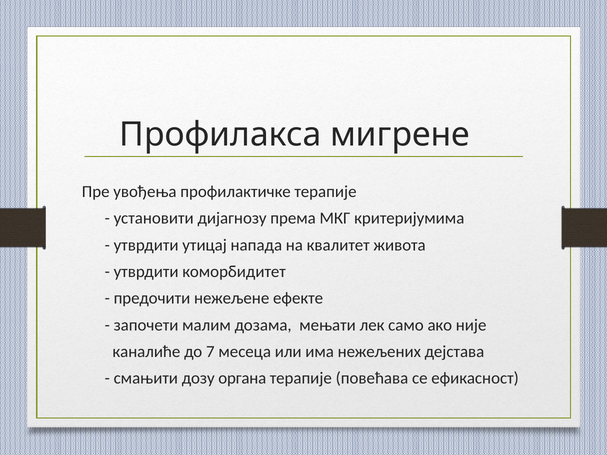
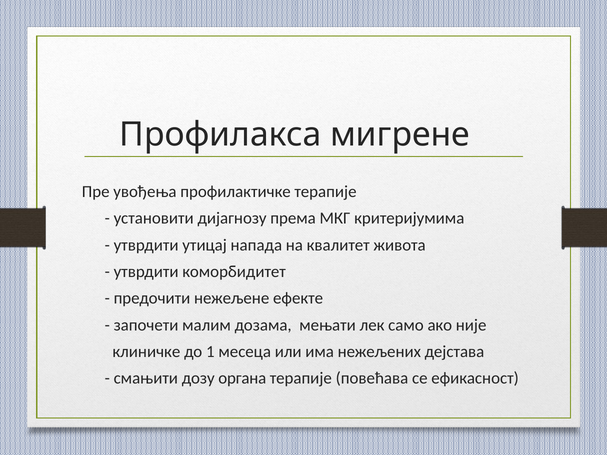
каналиће: каналиће -> клиничкe
7: 7 -> 1
